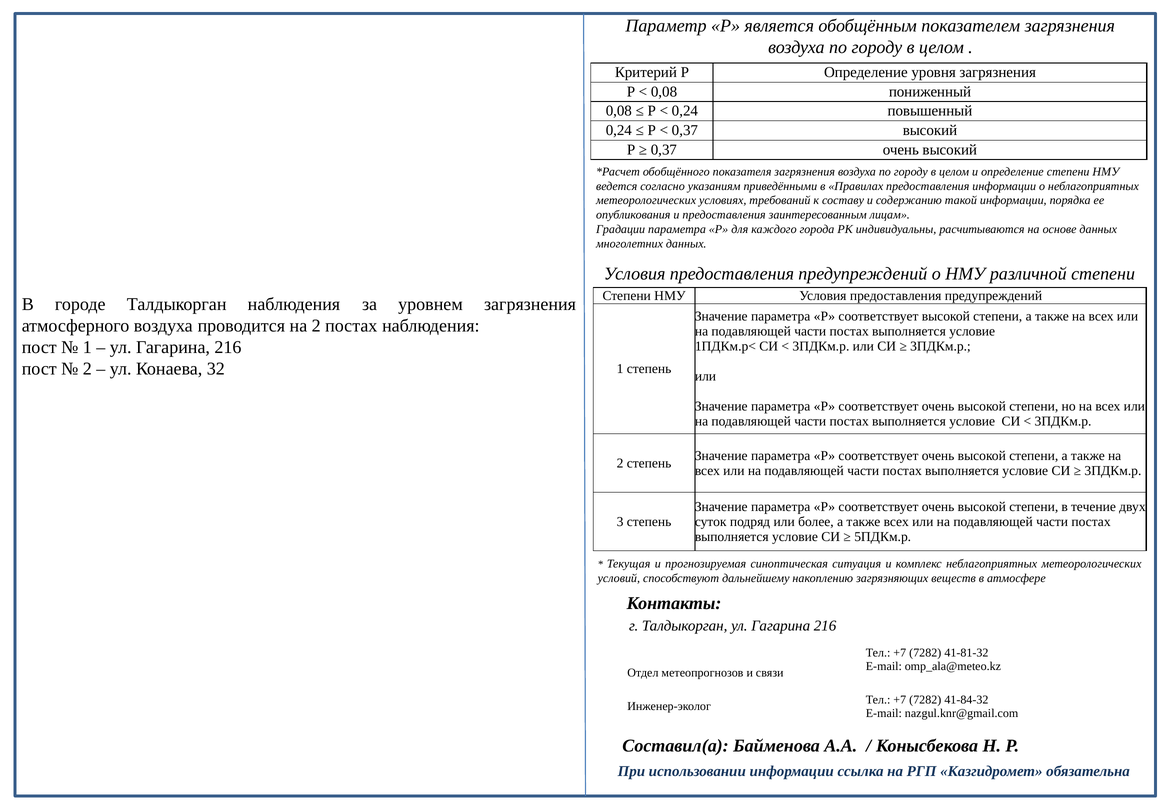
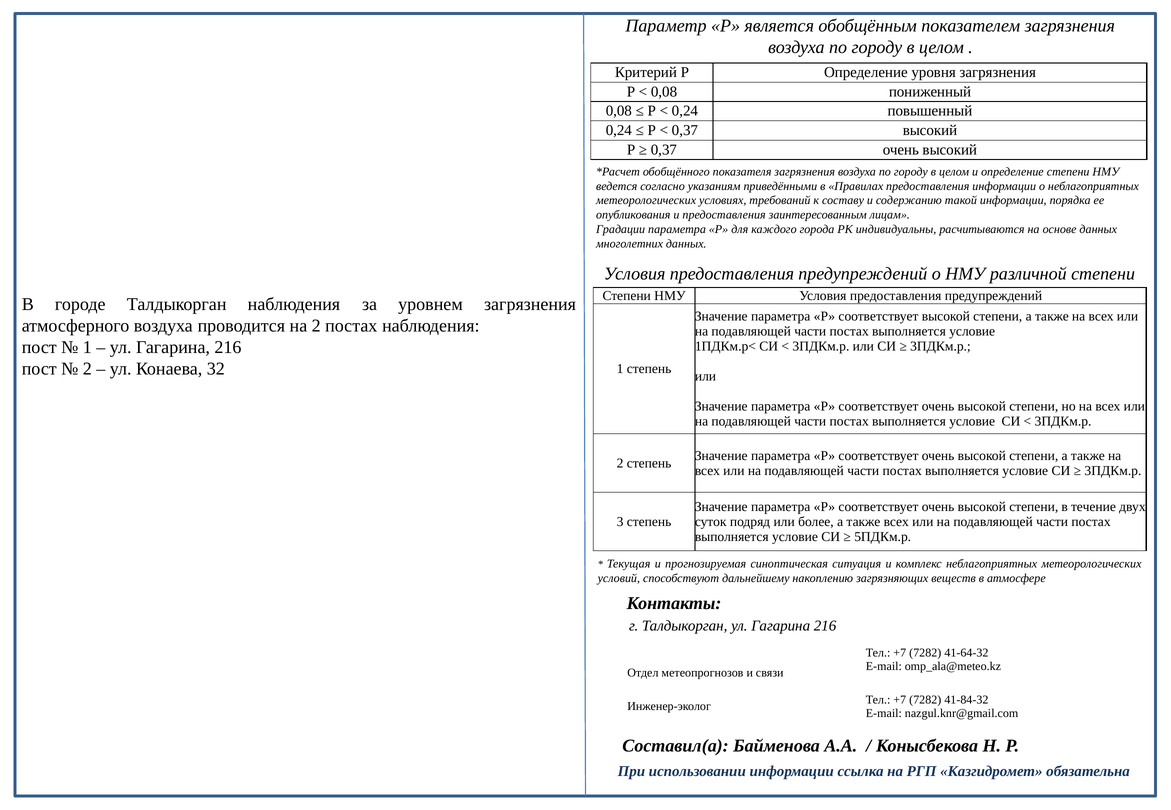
41-81-32: 41-81-32 -> 41-64-32
